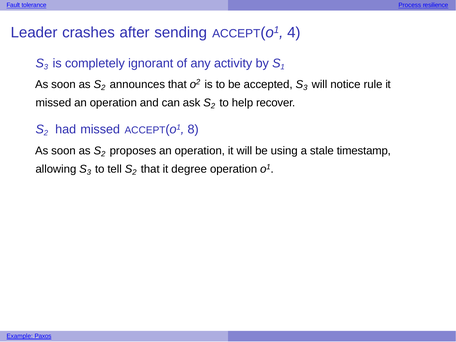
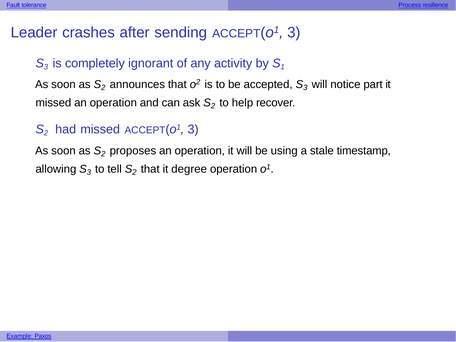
sending ACCEPT(o1 4: 4 -> 3
rule: rule -> part
missed ACCEPT(o1 8: 8 -> 3
